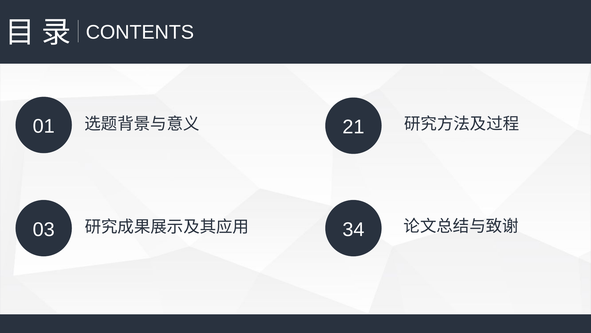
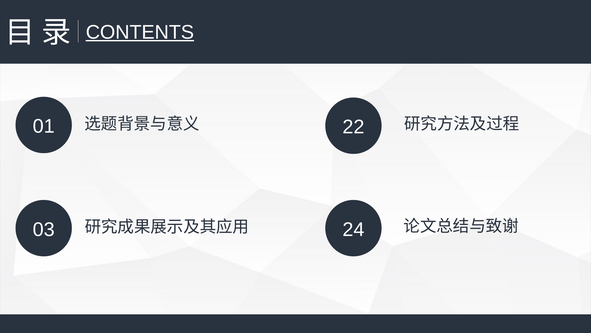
CONTENTS underline: none -> present
21: 21 -> 22
34: 34 -> 24
